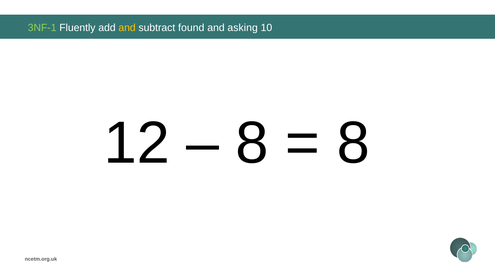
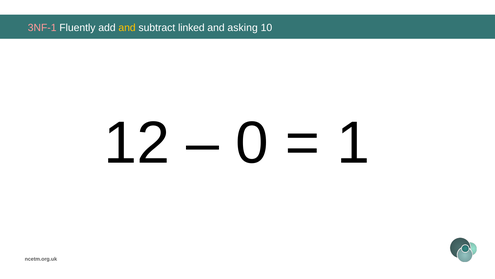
3NF-1 colour: light green -> pink
found: found -> linked
8 at (252, 143): 8 -> 0
8 at (353, 143): 8 -> 1
